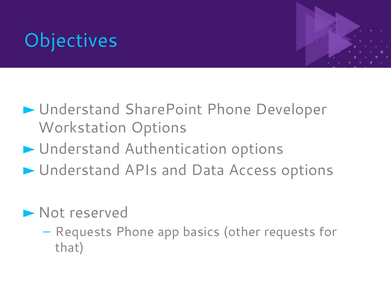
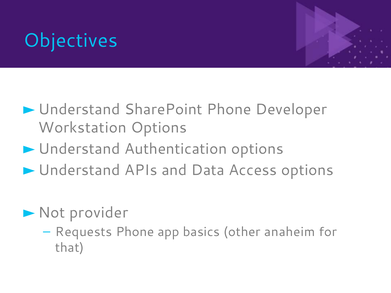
reserved: reserved -> provider
other requests: requests -> anaheim
